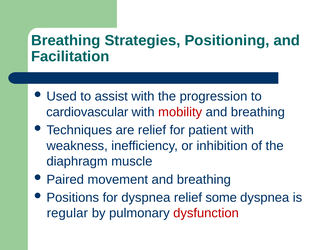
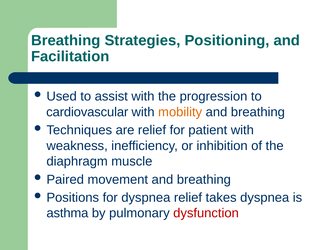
mobility colour: red -> orange
some: some -> takes
regular: regular -> asthma
